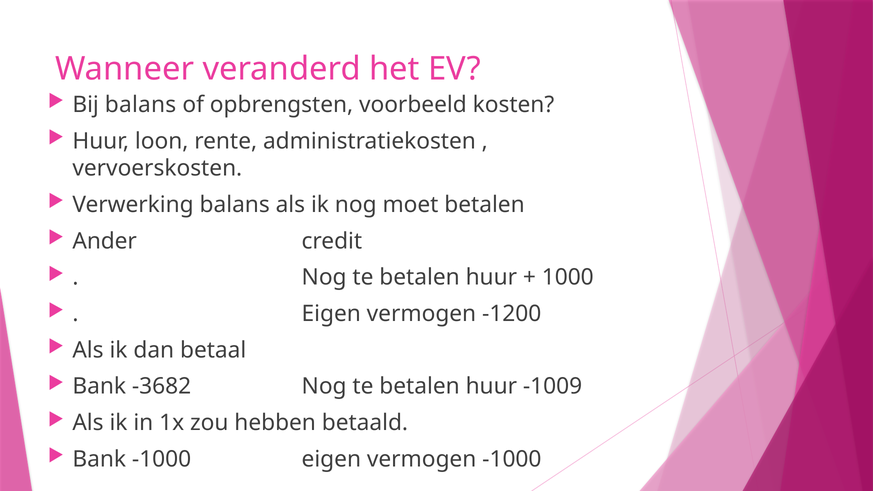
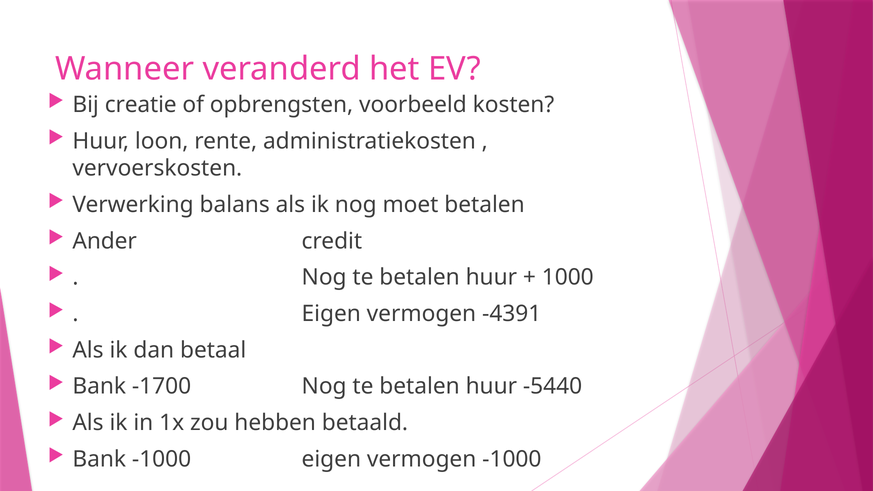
Bij balans: balans -> creatie
-1200: -1200 -> -4391
-3682: -3682 -> -1700
-1009: -1009 -> -5440
